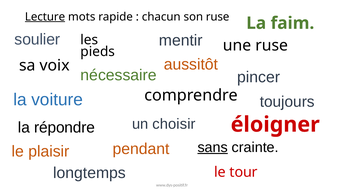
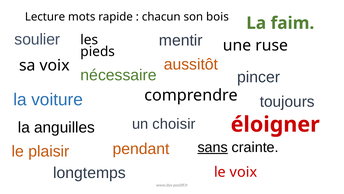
Lecture underline: present -> none
son ruse: ruse -> bois
répondre: répondre -> anguilles
le tour: tour -> voix
